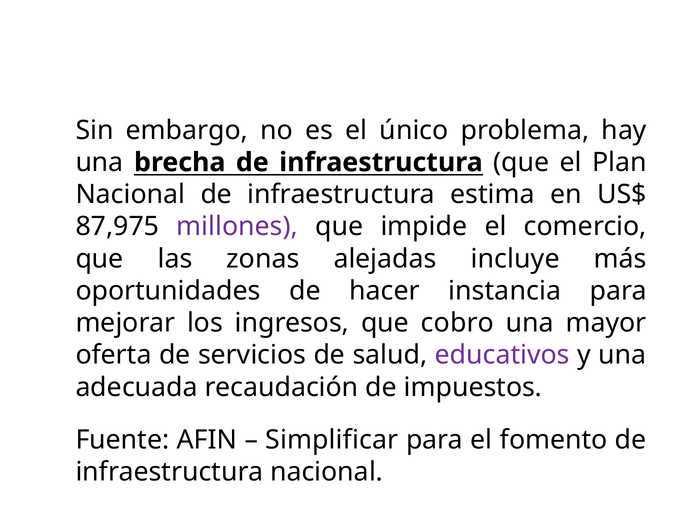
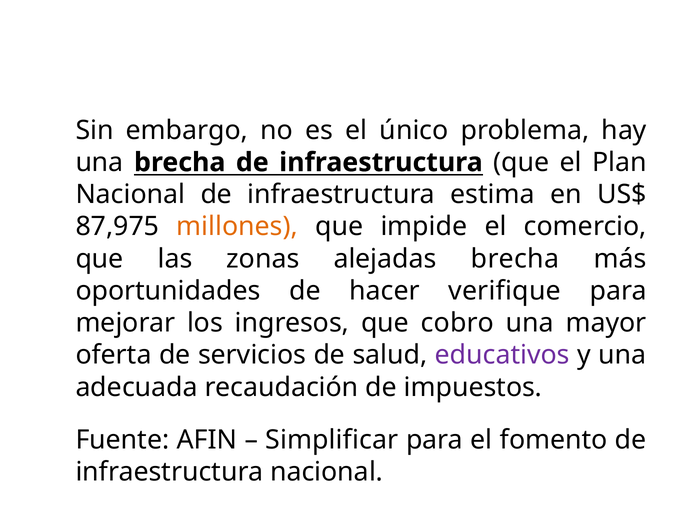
millones colour: purple -> orange
alejadas incluye: incluye -> brecha
instancia: instancia -> verifique
